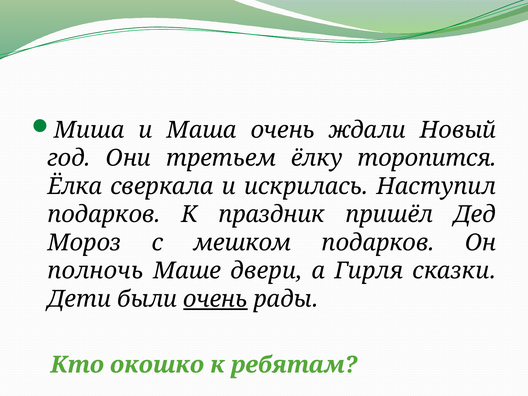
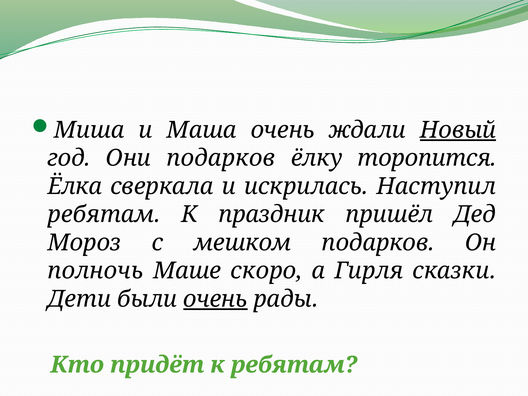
Новый underline: none -> present
Они третьем: третьем -> подарков
подарков at (104, 215): подарков -> ребятам
двери: двери -> скоро
окошко: окошко -> придёт
